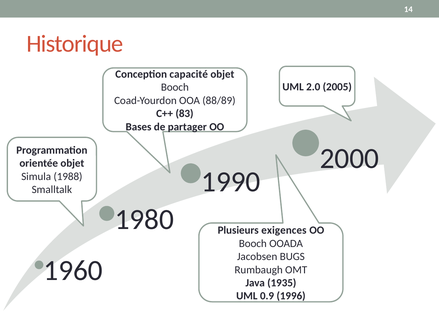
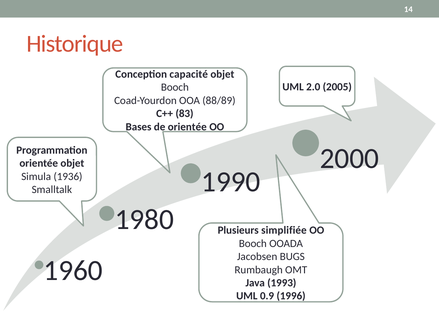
de partager: partager -> orientée
1988: 1988 -> 1936
exigences: exigences -> simplifiée
1935: 1935 -> 1993
